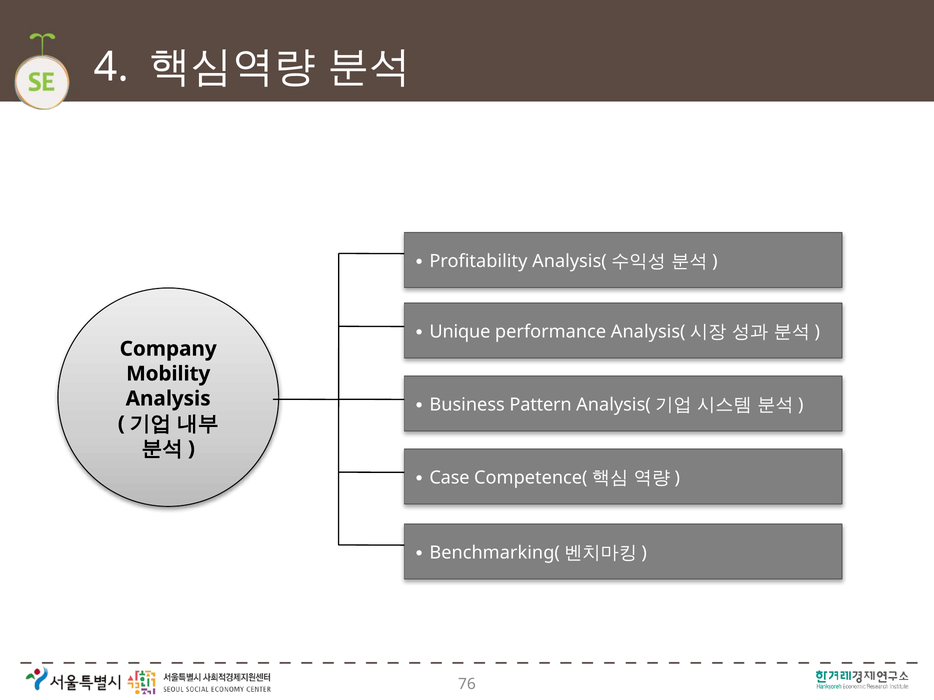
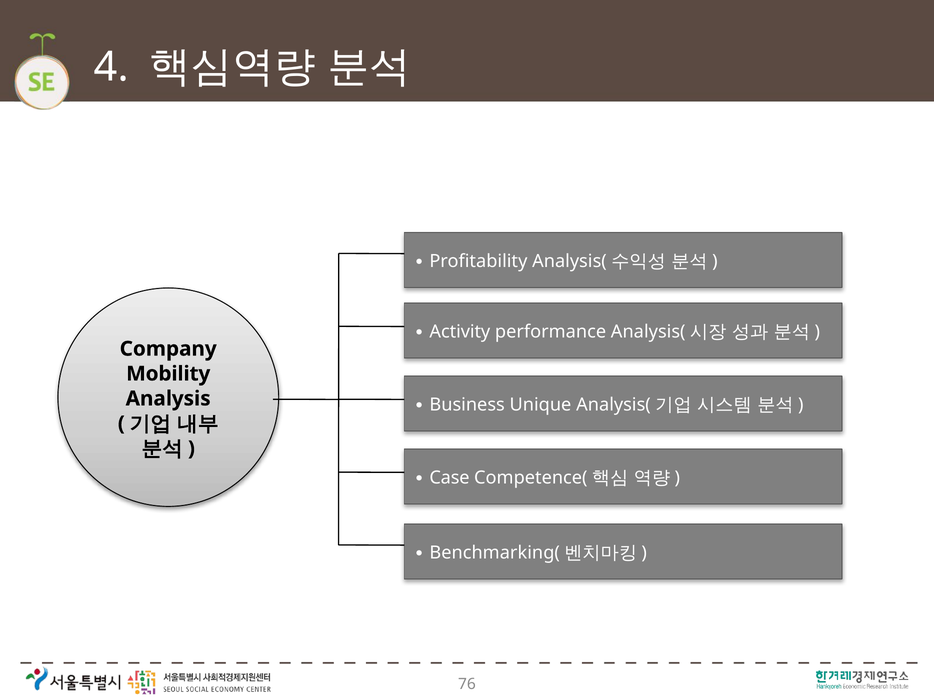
Unique: Unique -> Activity
Pattern: Pattern -> Unique
